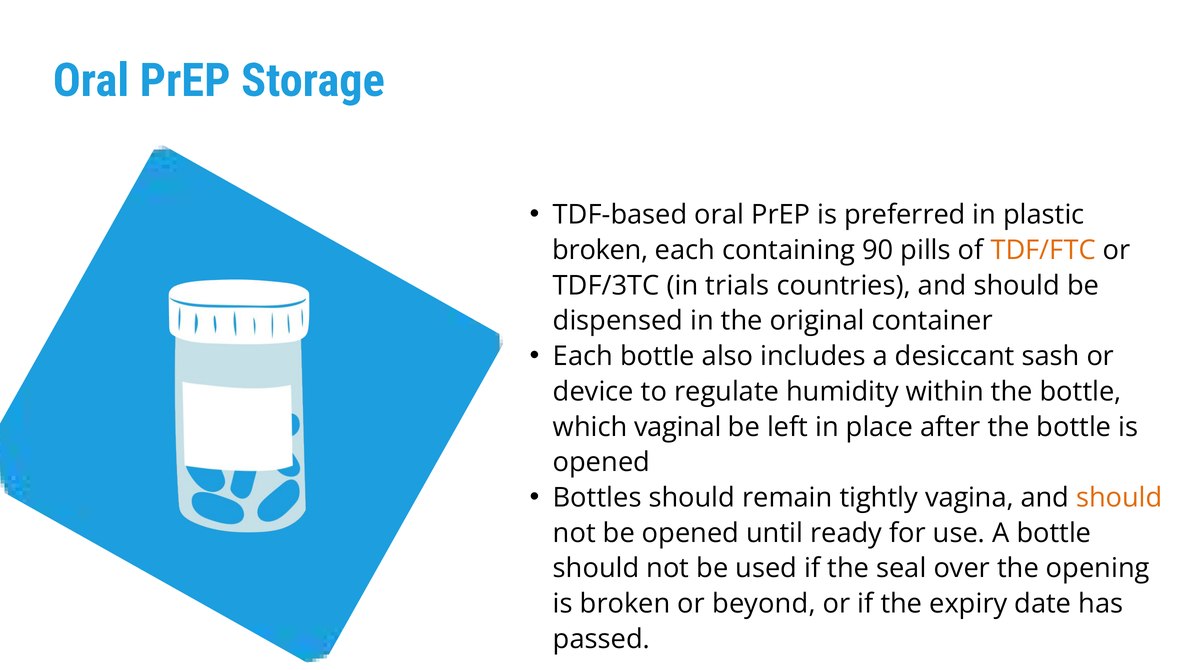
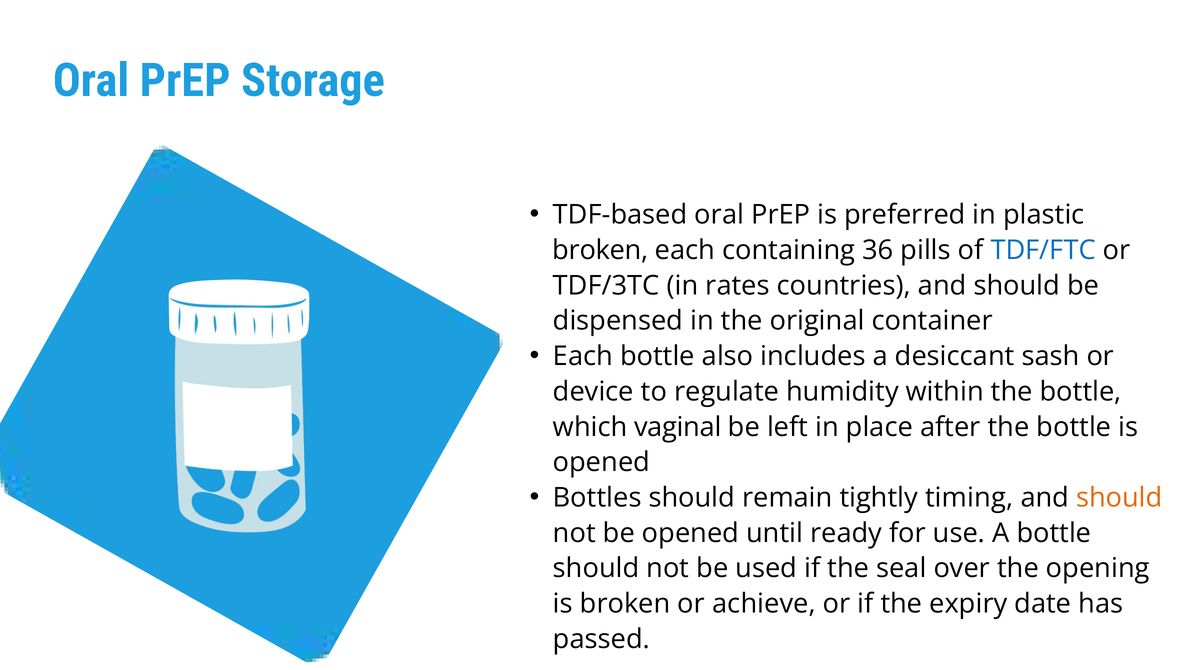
90: 90 -> 36
TDF/FTC colour: orange -> blue
trials: trials -> rates
vagina: vagina -> timing
beyond: beyond -> achieve
